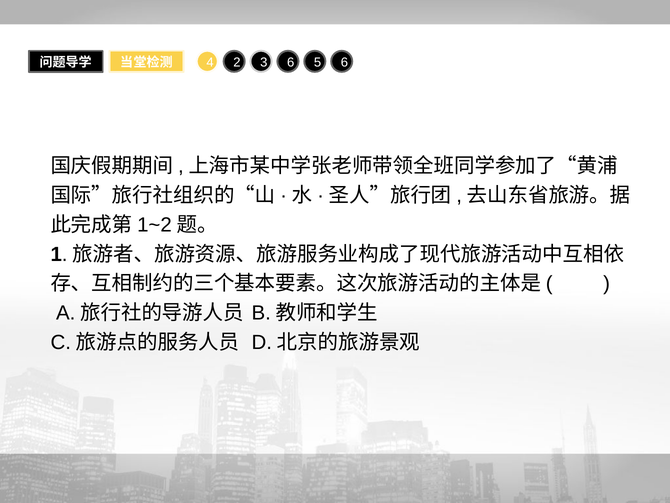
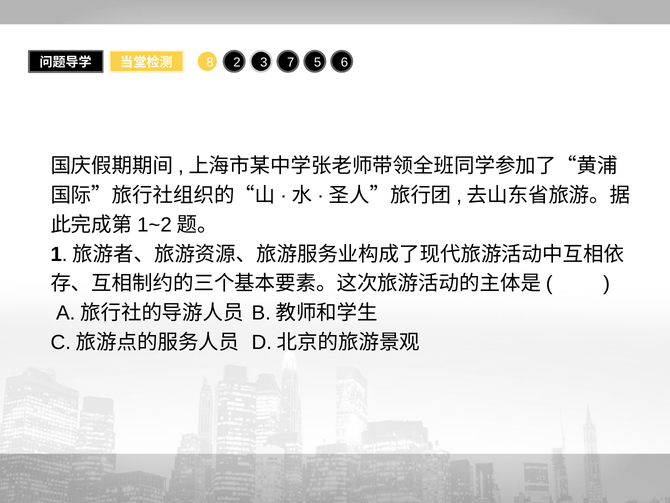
4: 4 -> 8
3 6: 6 -> 7
